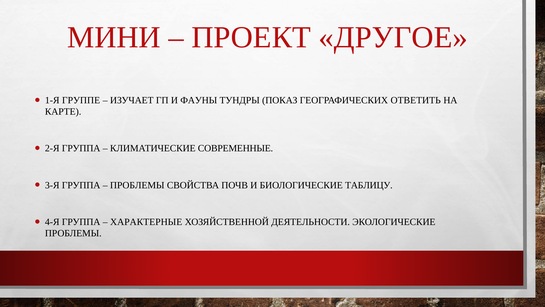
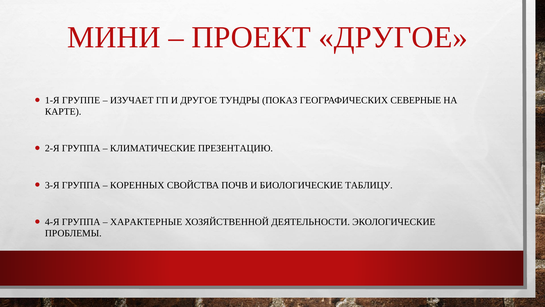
И ФАУНЫ: ФАУНЫ -> ДРУГОЕ
ОТВЕТИТЬ: ОТВЕТИТЬ -> СЕВЕРНЫЕ
СОВРЕМЕННЫЕ: СОВРЕМЕННЫЕ -> ПРЕЗЕНТАЦИЮ
ПРОБЛЕМЫ at (137, 185): ПРОБЛЕМЫ -> КОРЕННЫХ
